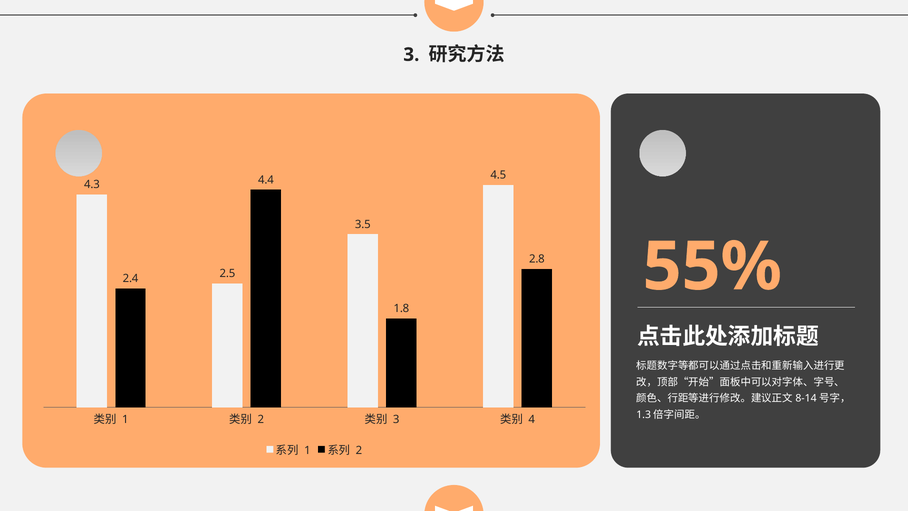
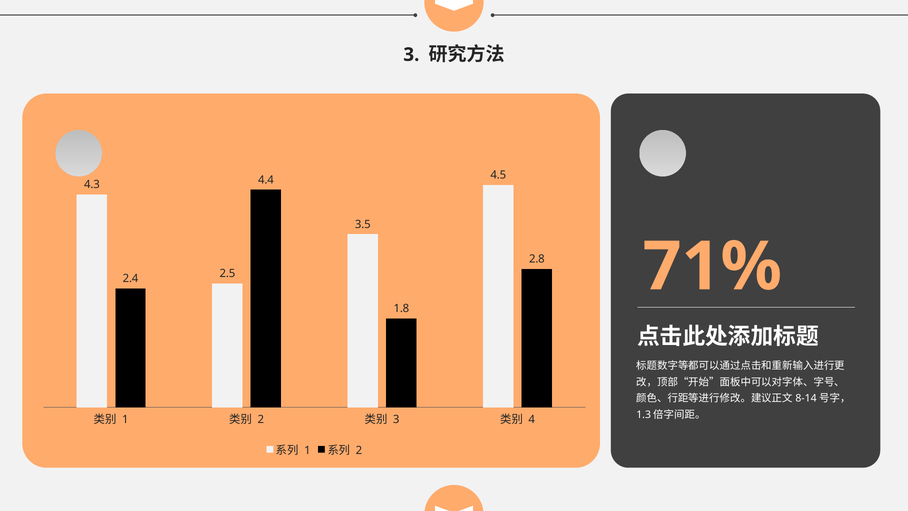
55%: 55% -> 71%
